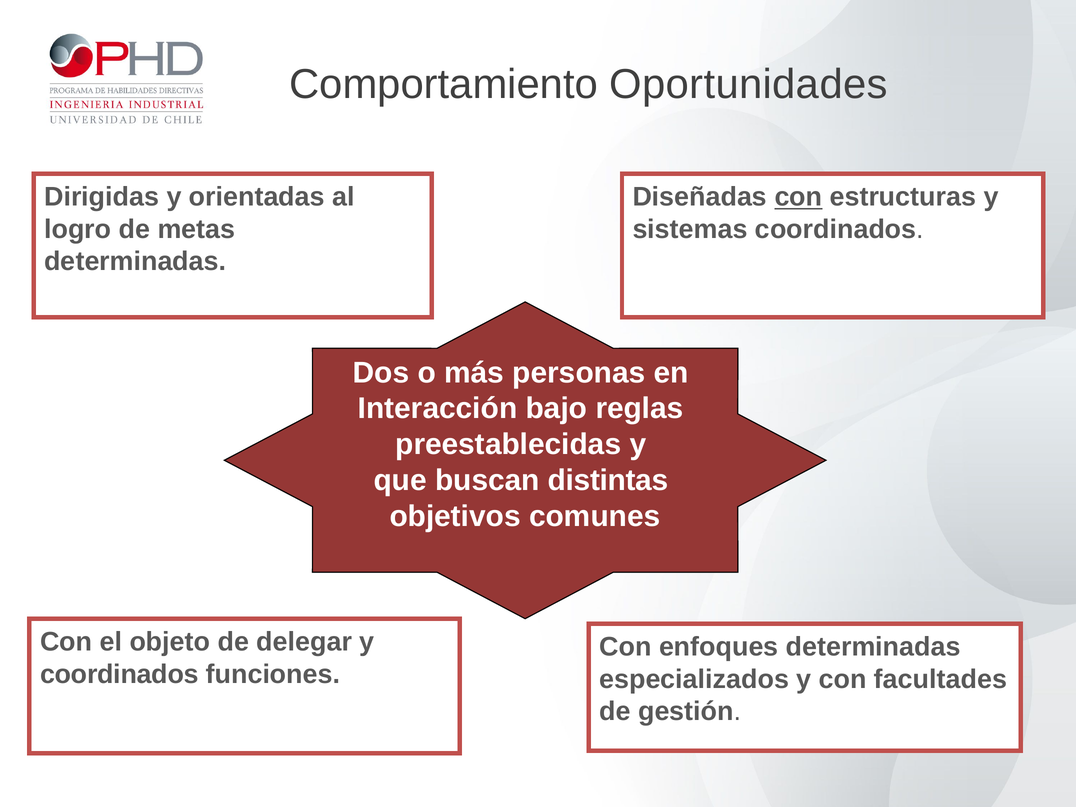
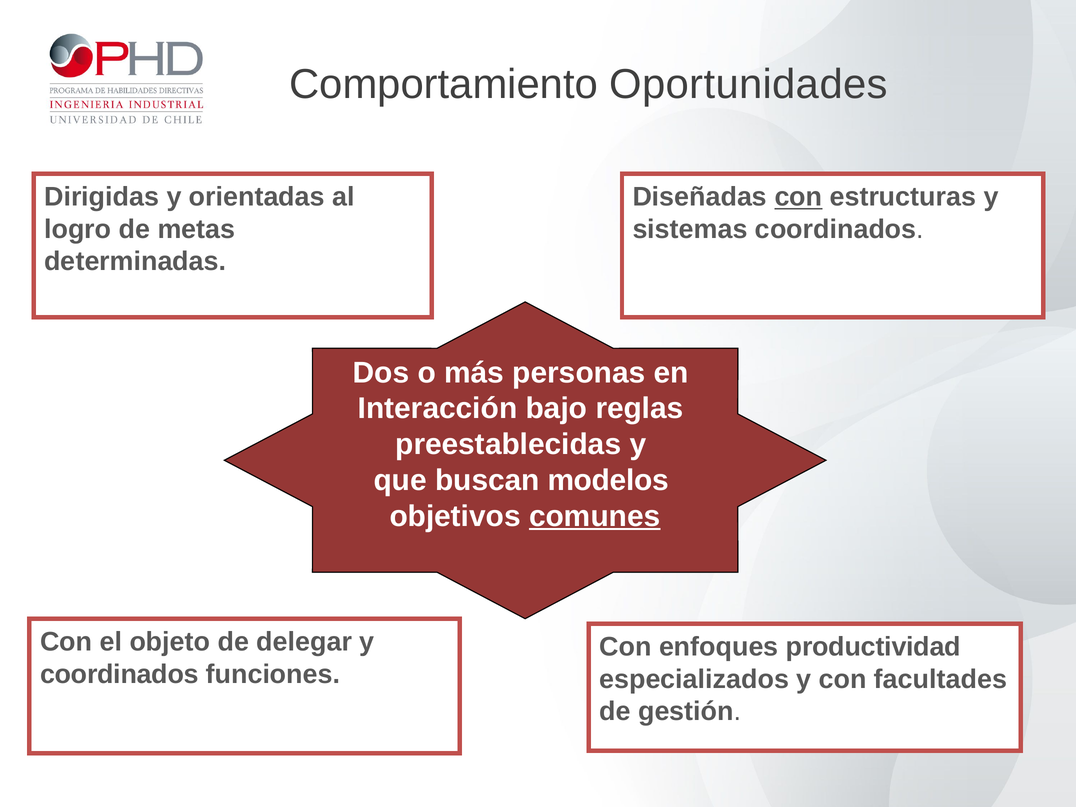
distintas: distintas -> modelos
comunes underline: none -> present
enfoques determinadas: determinadas -> productividad
